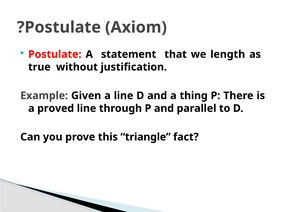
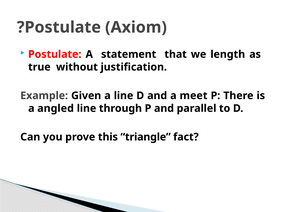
thing: thing -> meet
proved: proved -> angled
